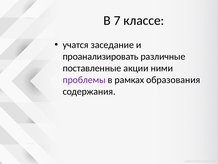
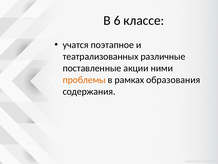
7: 7 -> 6
заседание: заседание -> поэтапное
проанализировать: проанализировать -> театрализованных
проблемы colour: purple -> orange
